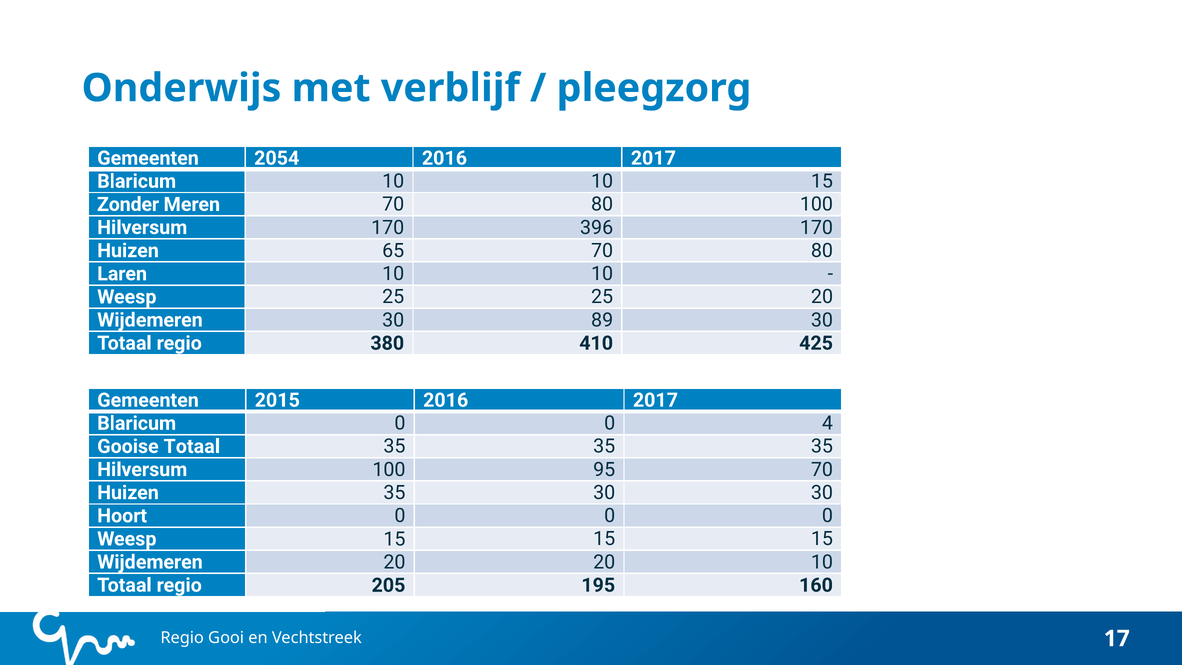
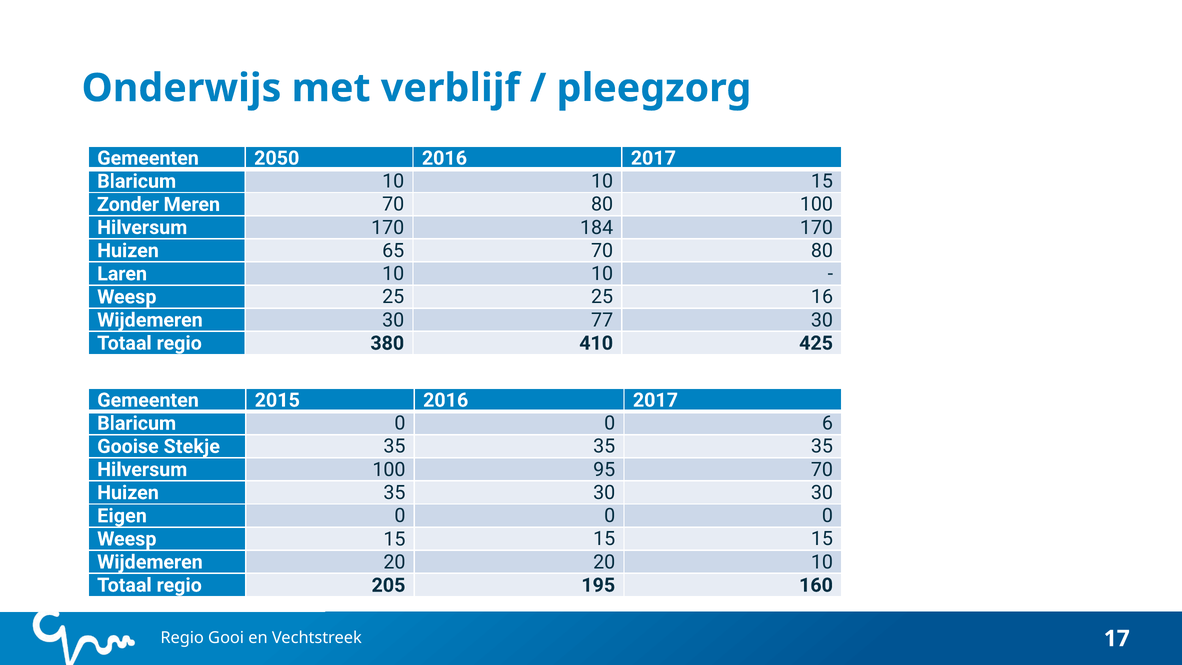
2054: 2054 -> 2050
396: 396 -> 184
25 20: 20 -> 16
89: 89 -> 77
4: 4 -> 6
Gooise Totaal: Totaal -> Stekje
Hoort: Hoort -> Eigen
